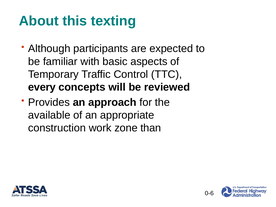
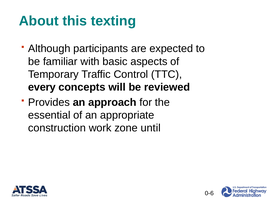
available: available -> essential
than: than -> until
